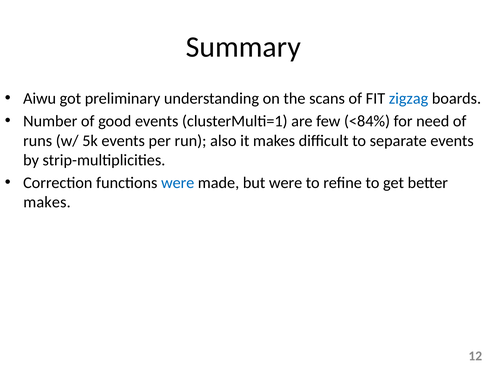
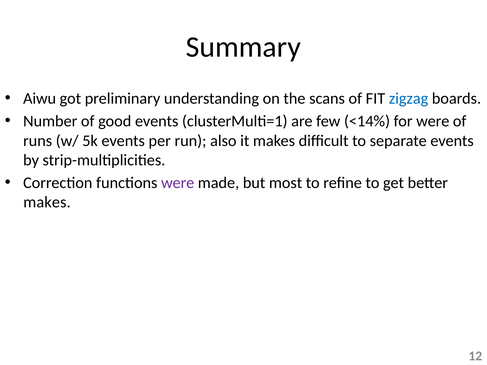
<84%: <84% -> <14%
for need: need -> were
were at (178, 183) colour: blue -> purple
but were: were -> most
